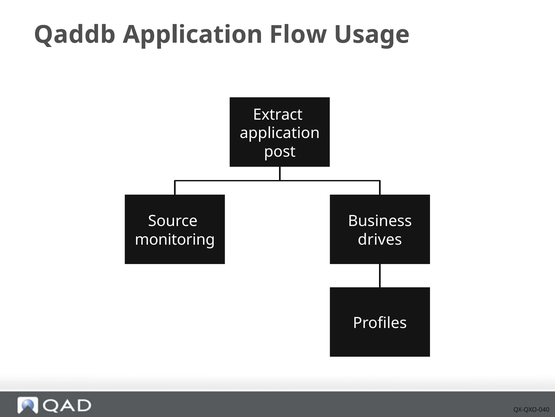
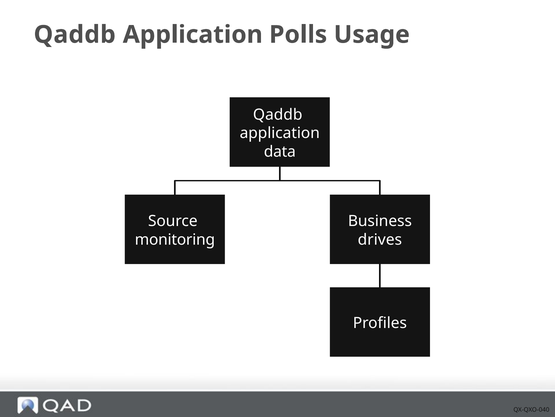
Flow: Flow -> Polls
Extract at (278, 114): Extract -> Qaddb
post: post -> data
